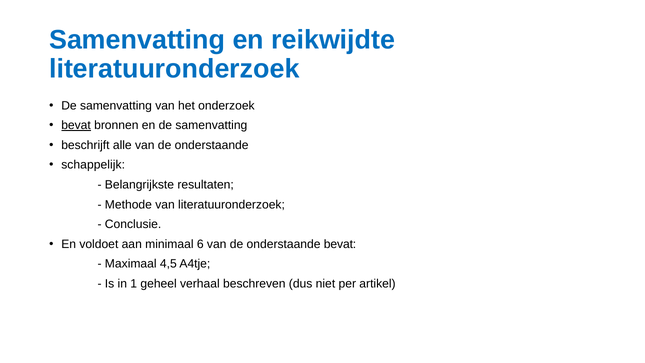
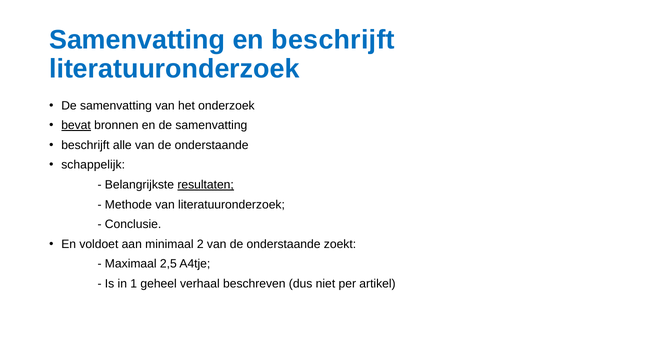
en reikwijdte: reikwijdte -> beschrijft
resultaten underline: none -> present
6: 6 -> 2
onderstaande bevat: bevat -> zoekt
4,5: 4,5 -> 2,5
